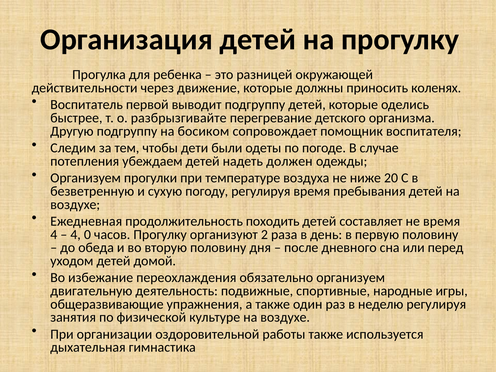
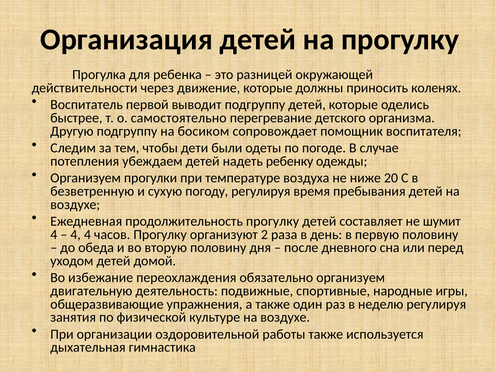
разбрызгивайте: разбрызгивайте -> самостоятельно
должен: должен -> ребенку
продолжительность походить: походить -> прогулку
не время: время -> шумит
4 0: 0 -> 4
